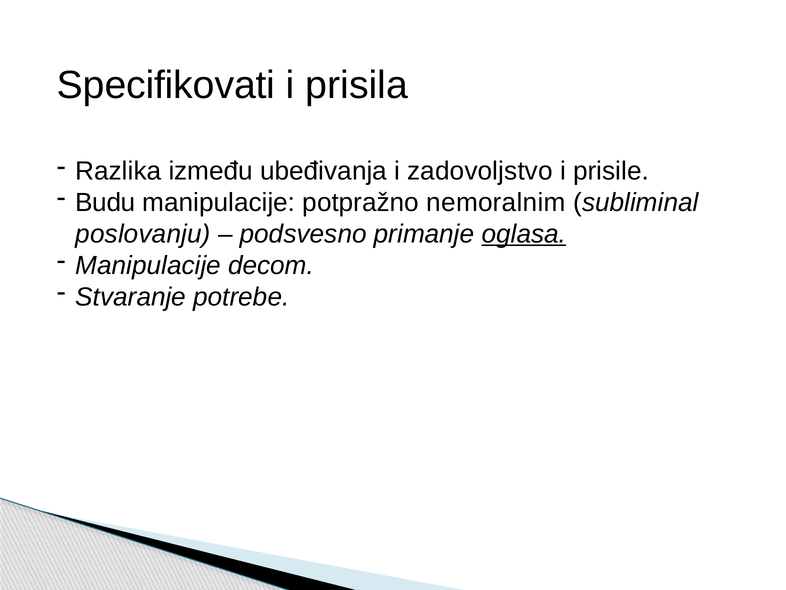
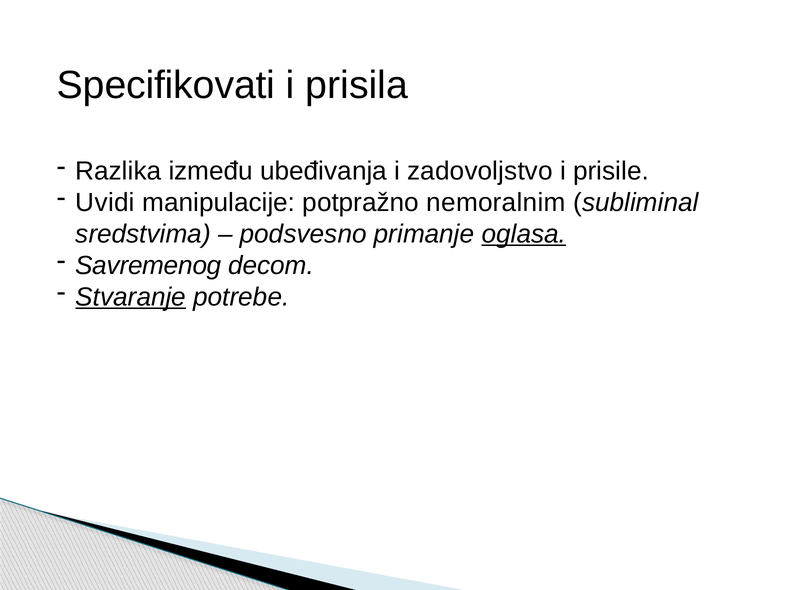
Budu: Budu -> Uvidi
poslovanju: poslovanju -> sredstvima
Manipulacije at (148, 265): Manipulacije -> Savremenog
Stvaranje underline: none -> present
